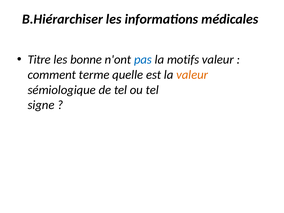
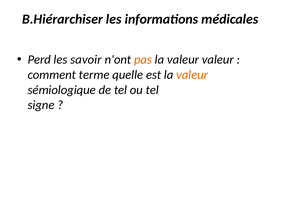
Titre: Titre -> Perd
bonne: bonne -> savoir
pas colour: blue -> orange
motifs at (183, 60): motifs -> valeur
